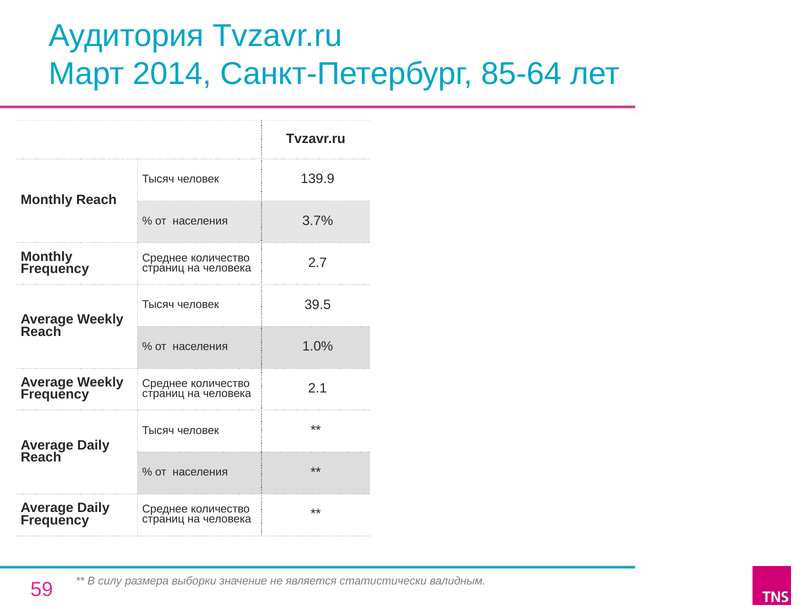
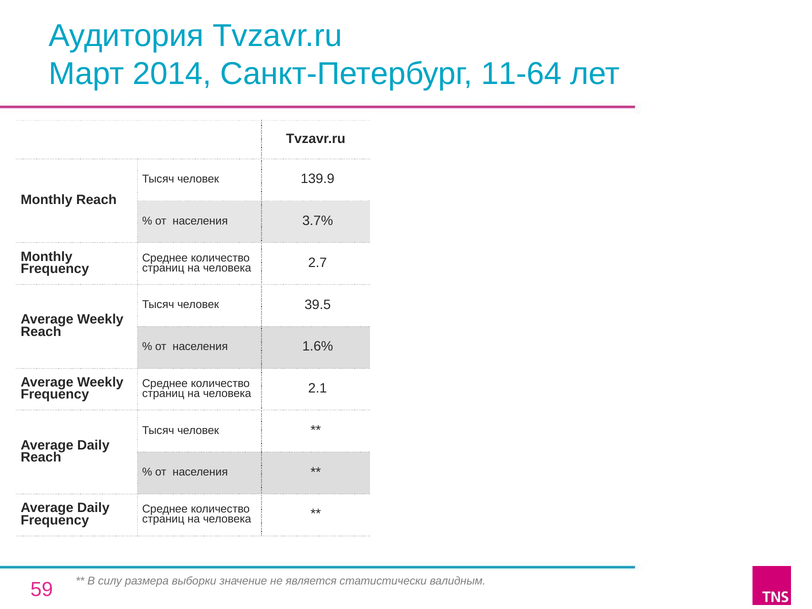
85-64: 85-64 -> 11-64
1.0%: 1.0% -> 1.6%
